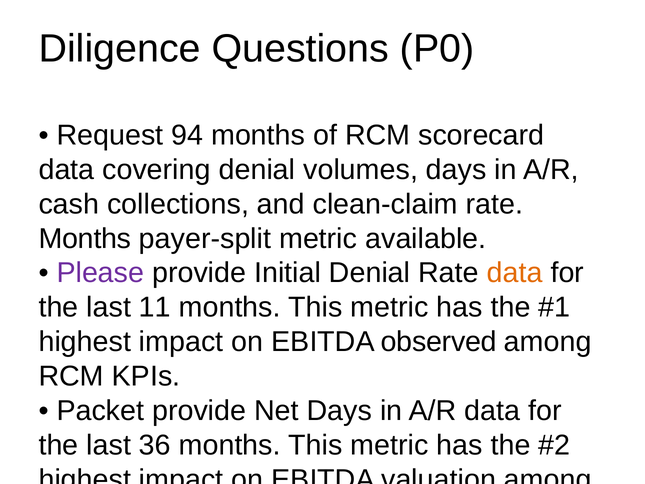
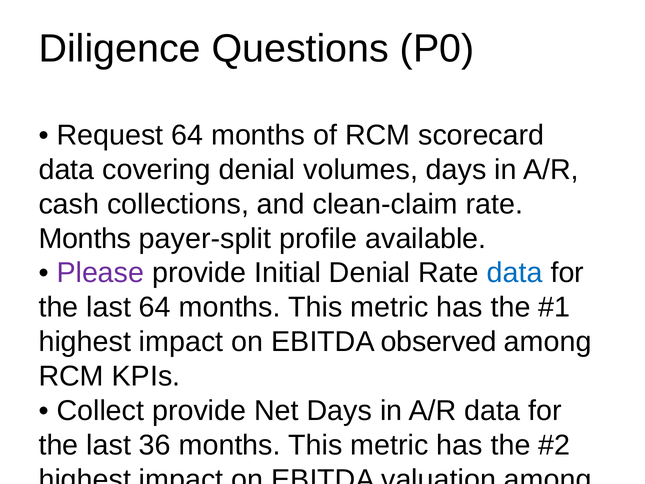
Request 94: 94 -> 64
payer-split metric: metric -> profile
data at (515, 273) colour: orange -> blue
last 11: 11 -> 64
Packet at (100, 411): Packet -> Collect
